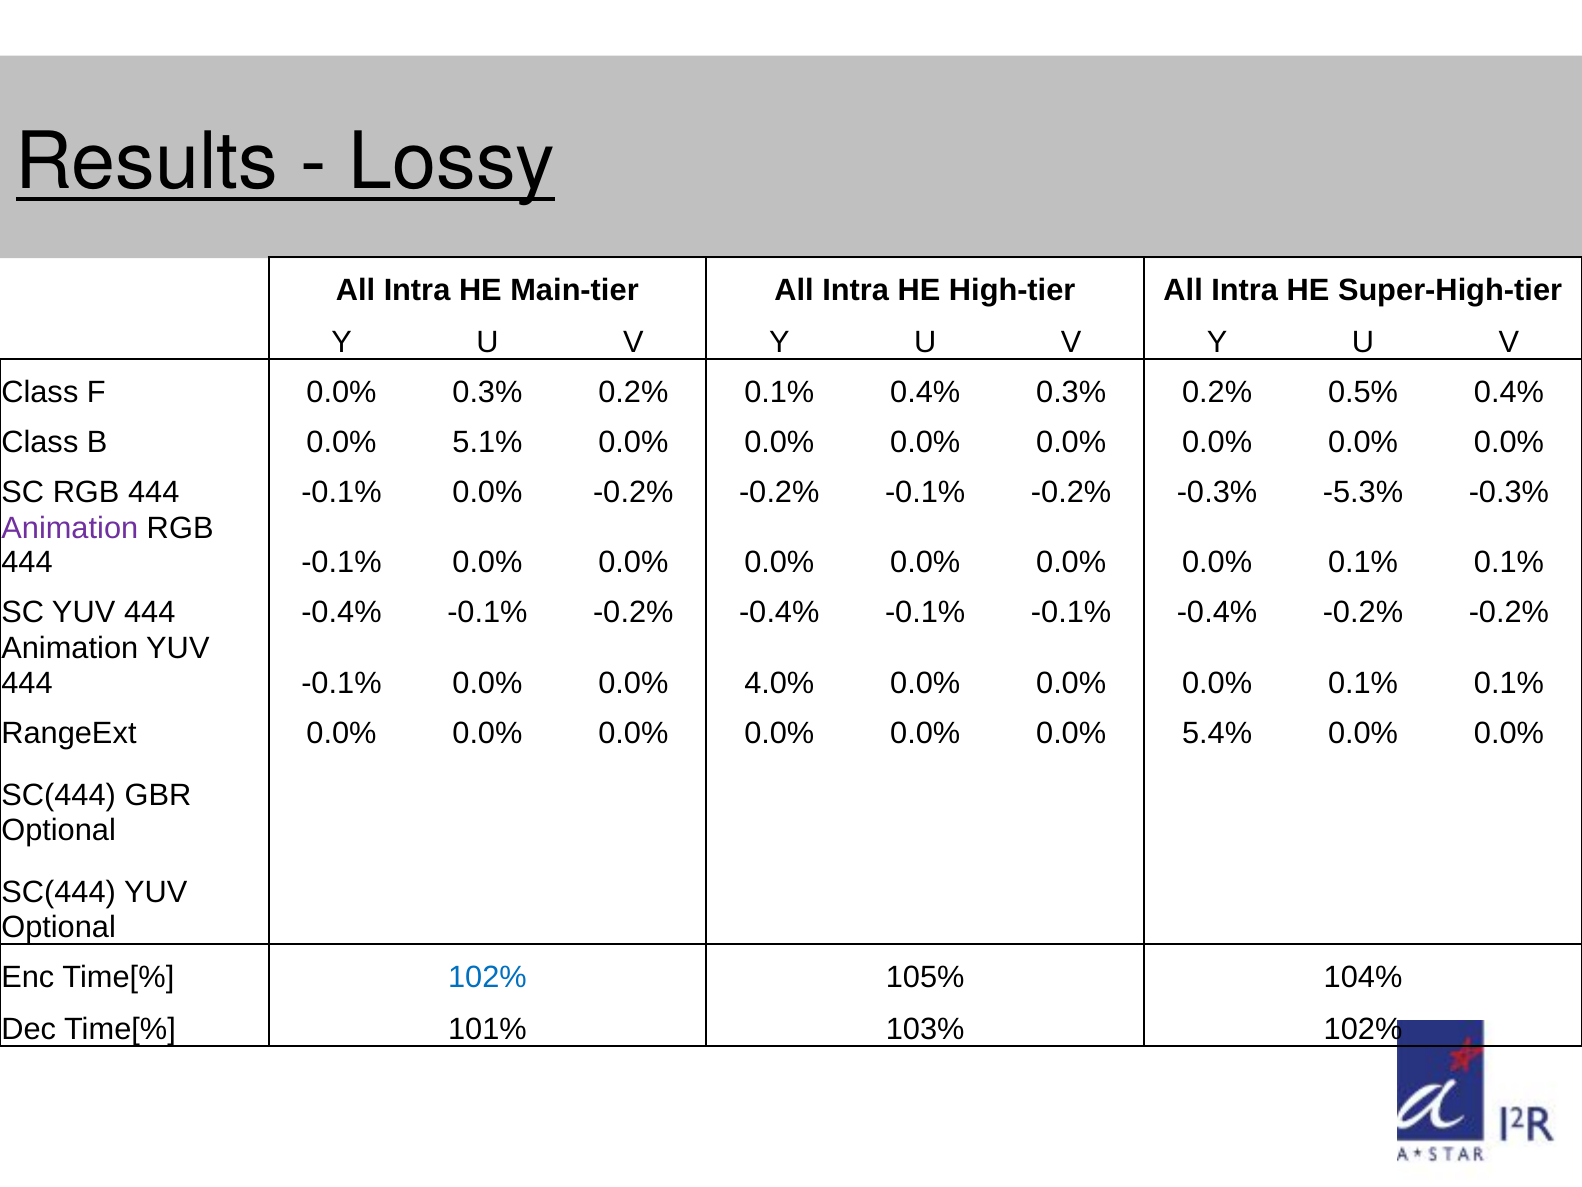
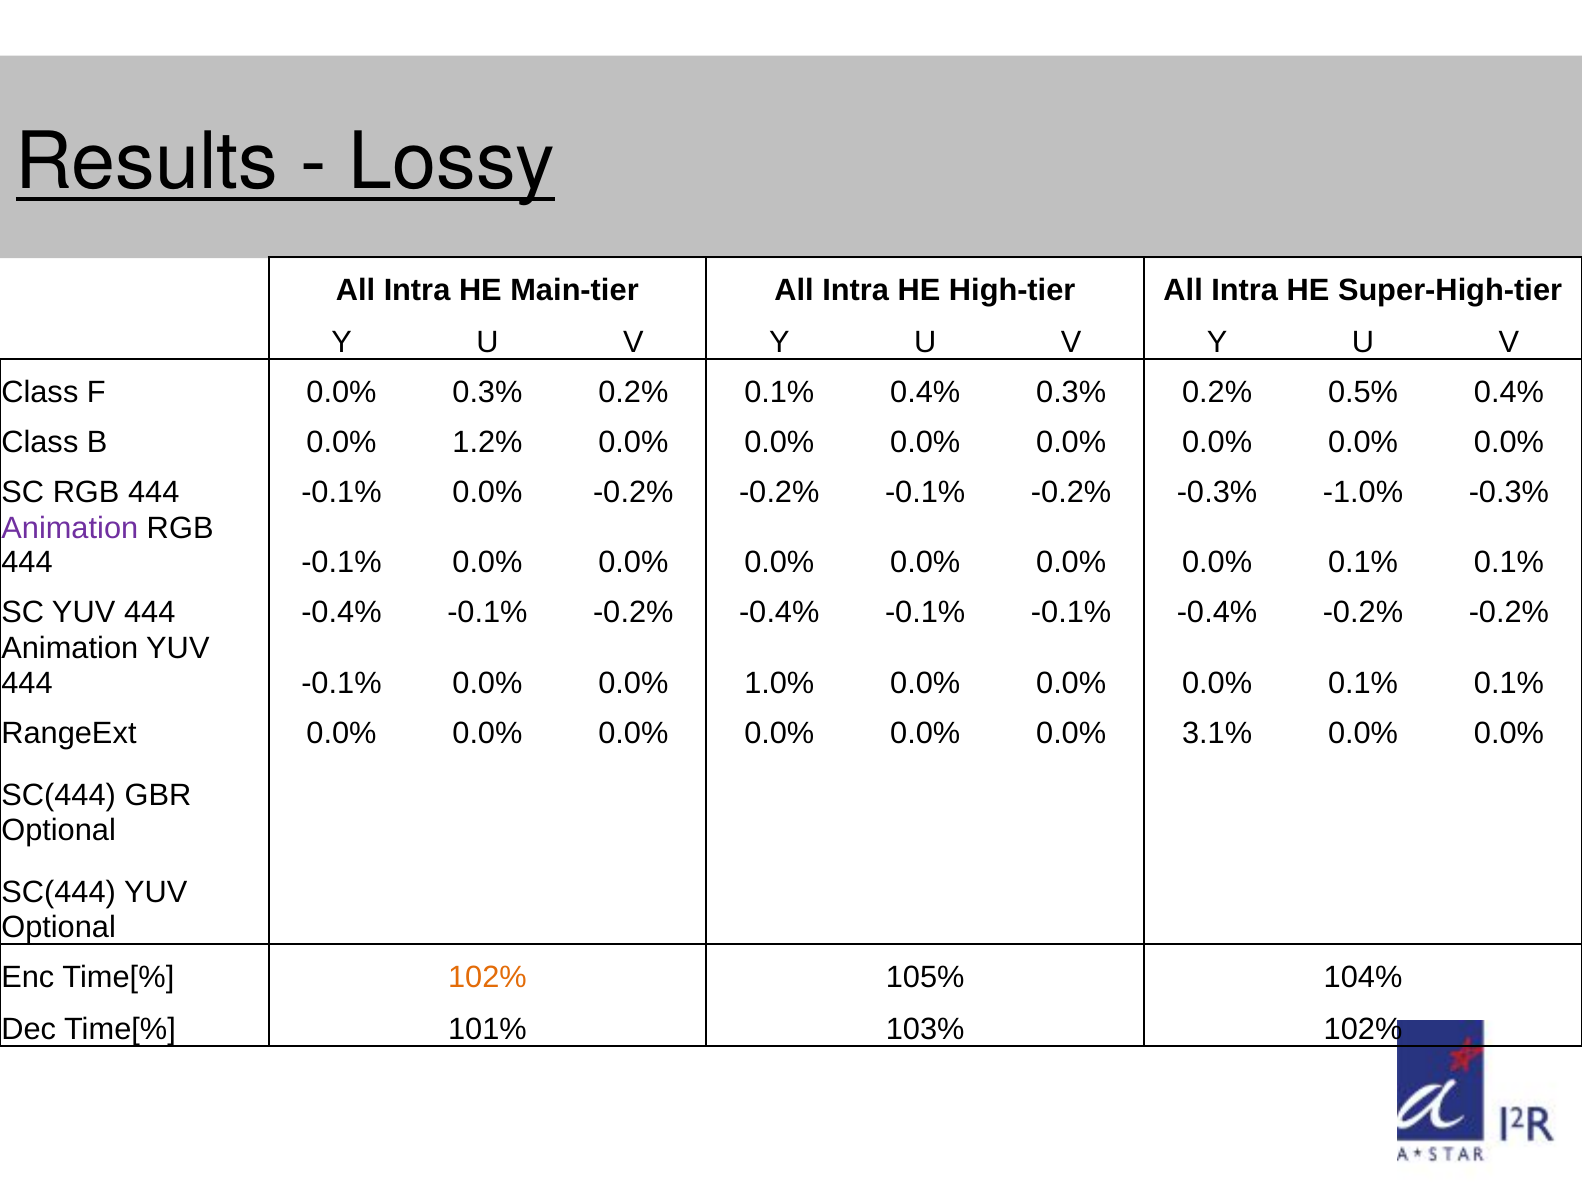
5.1%: 5.1% -> 1.2%
-5.3%: -5.3% -> -1.0%
4.0%: 4.0% -> 1.0%
5.4%: 5.4% -> 3.1%
102% at (487, 977) colour: blue -> orange
